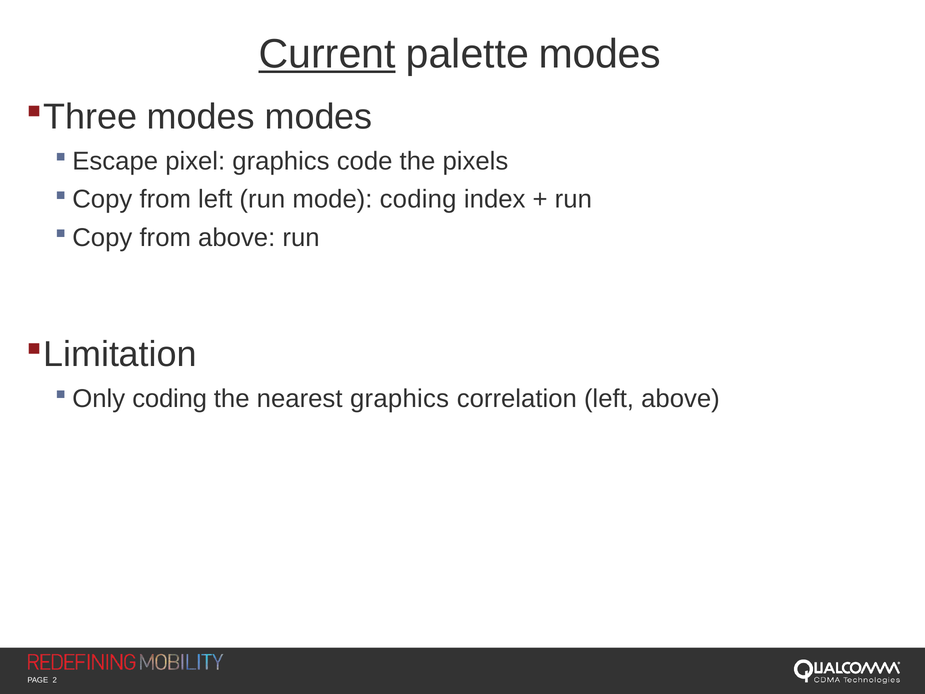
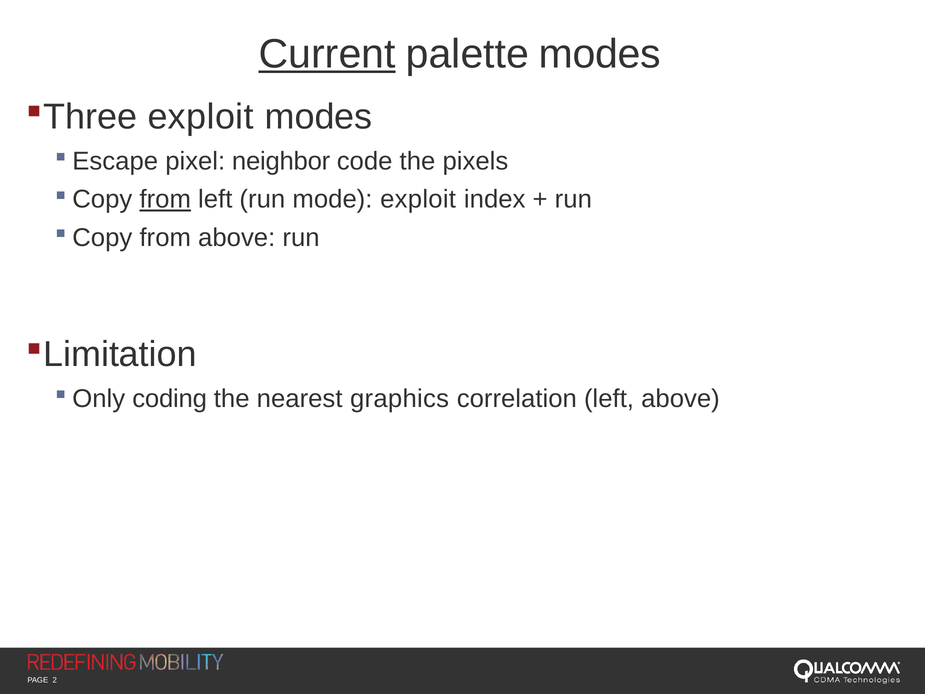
modes at (201, 117): modes -> exploit
pixel graphics: graphics -> neighbor
from at (165, 199) underline: none -> present
mode coding: coding -> exploit
